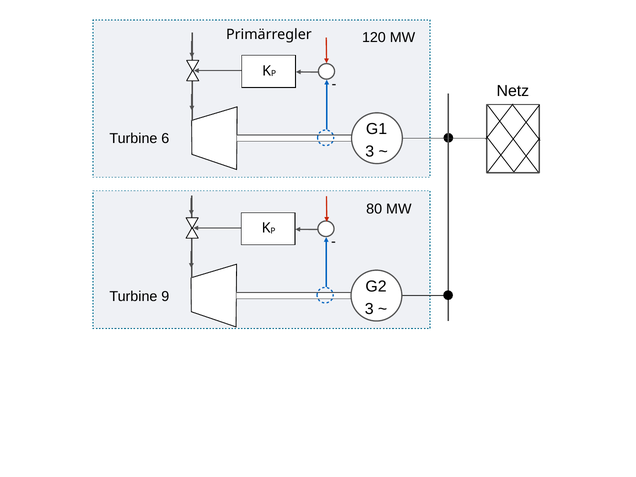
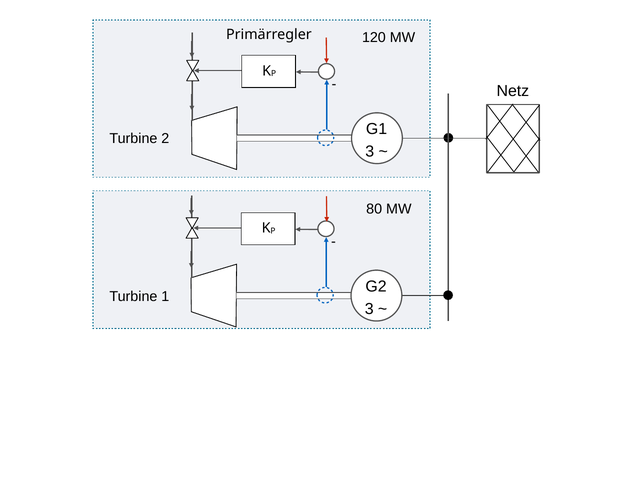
6: 6 -> 2
9: 9 -> 1
